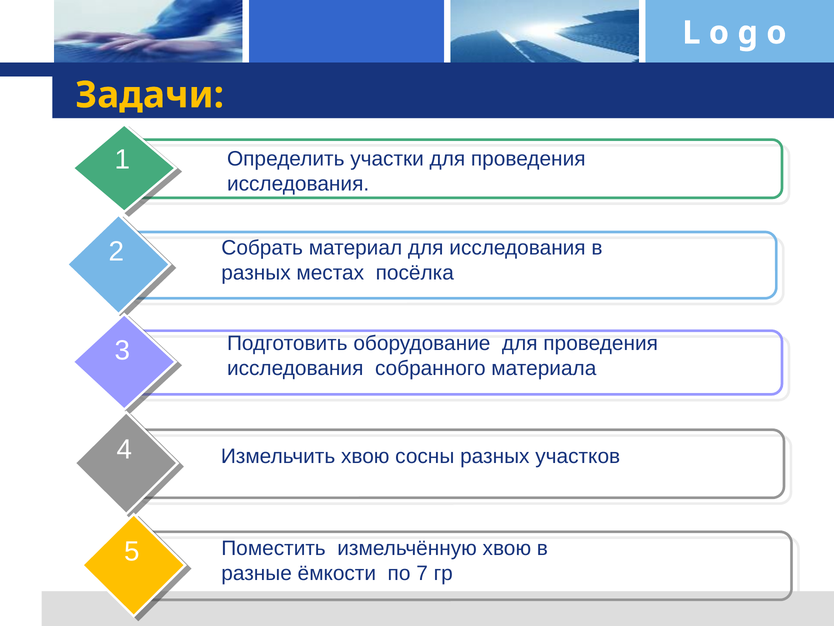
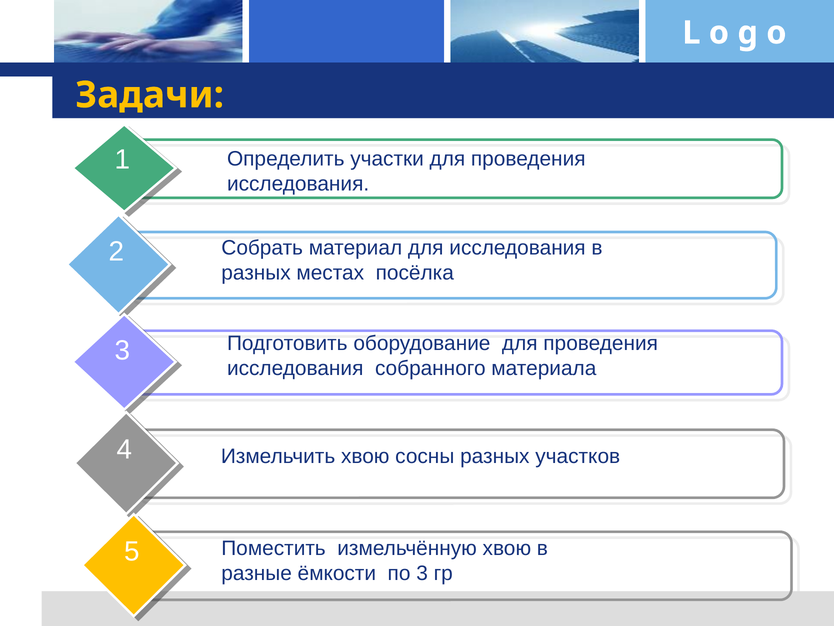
по 7: 7 -> 3
